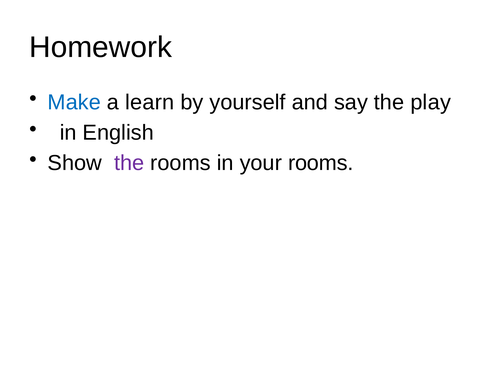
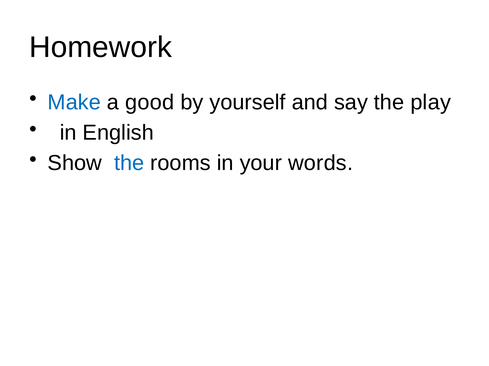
learn: learn -> good
the at (129, 163) colour: purple -> blue
your rooms: rooms -> words
